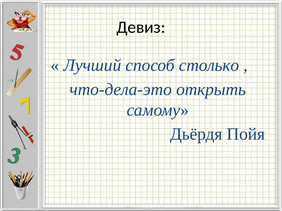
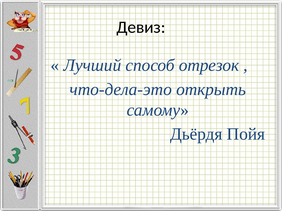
столько: столько -> отрезок
